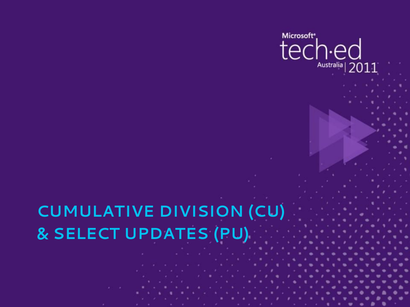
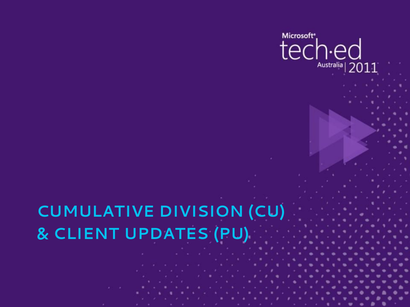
SELECT: SELECT -> CLIENT
